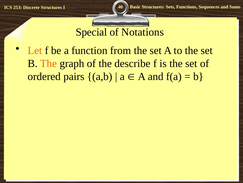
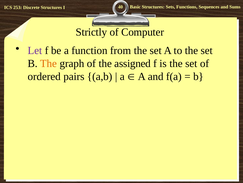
Special: Special -> Strictly
Notations: Notations -> Computer
Let colour: orange -> purple
describe: describe -> assigned
